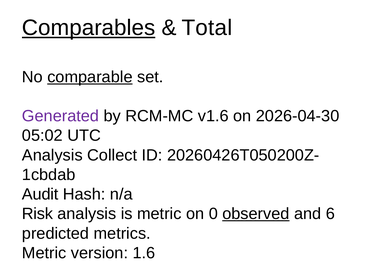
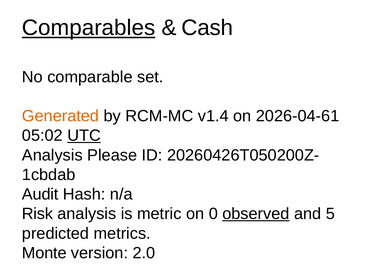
Total: Total -> Cash
comparable underline: present -> none
Generated colour: purple -> orange
v1.6: v1.6 -> v1.4
2026-04-30: 2026-04-30 -> 2026-04-61
UTC underline: none -> present
Collect: Collect -> Please
6: 6 -> 5
Metric at (44, 253): Metric -> Monte
1.6: 1.6 -> 2.0
